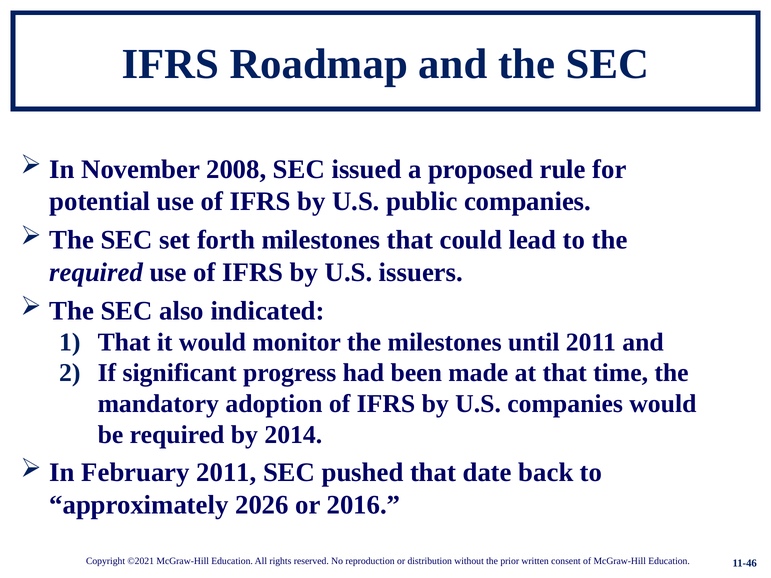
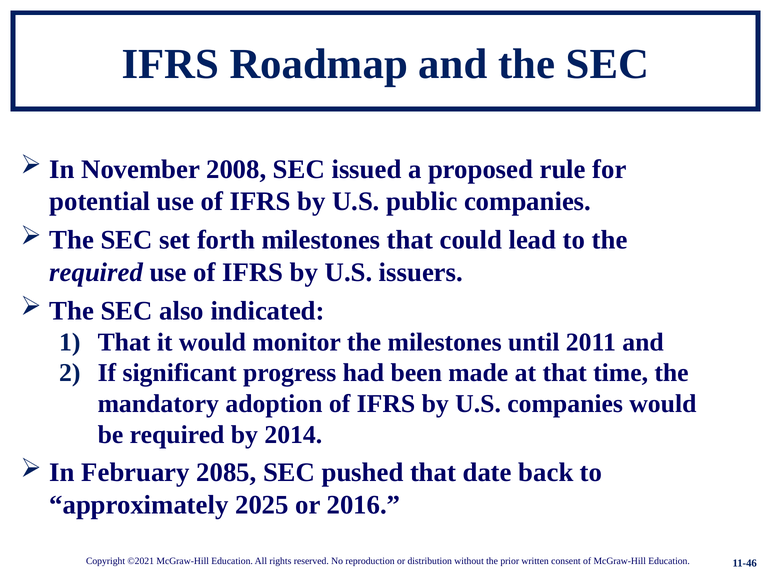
February 2011: 2011 -> 2085
2026: 2026 -> 2025
